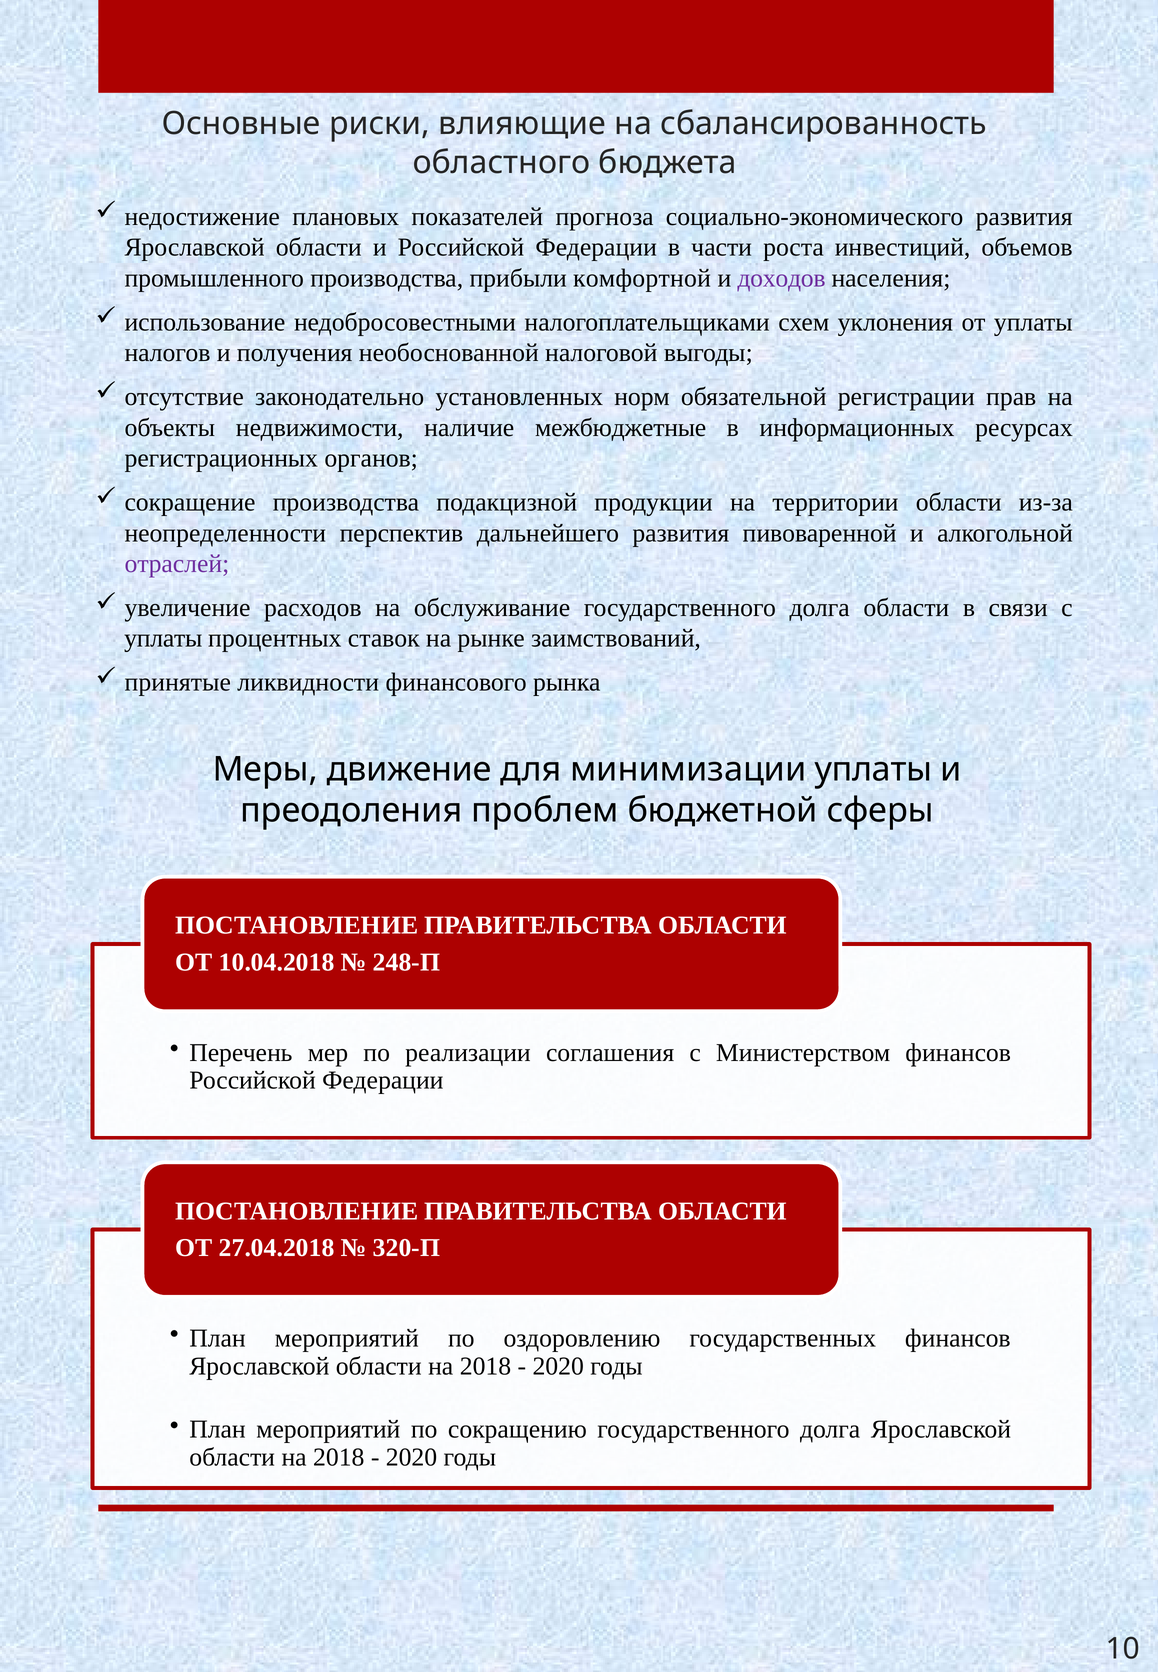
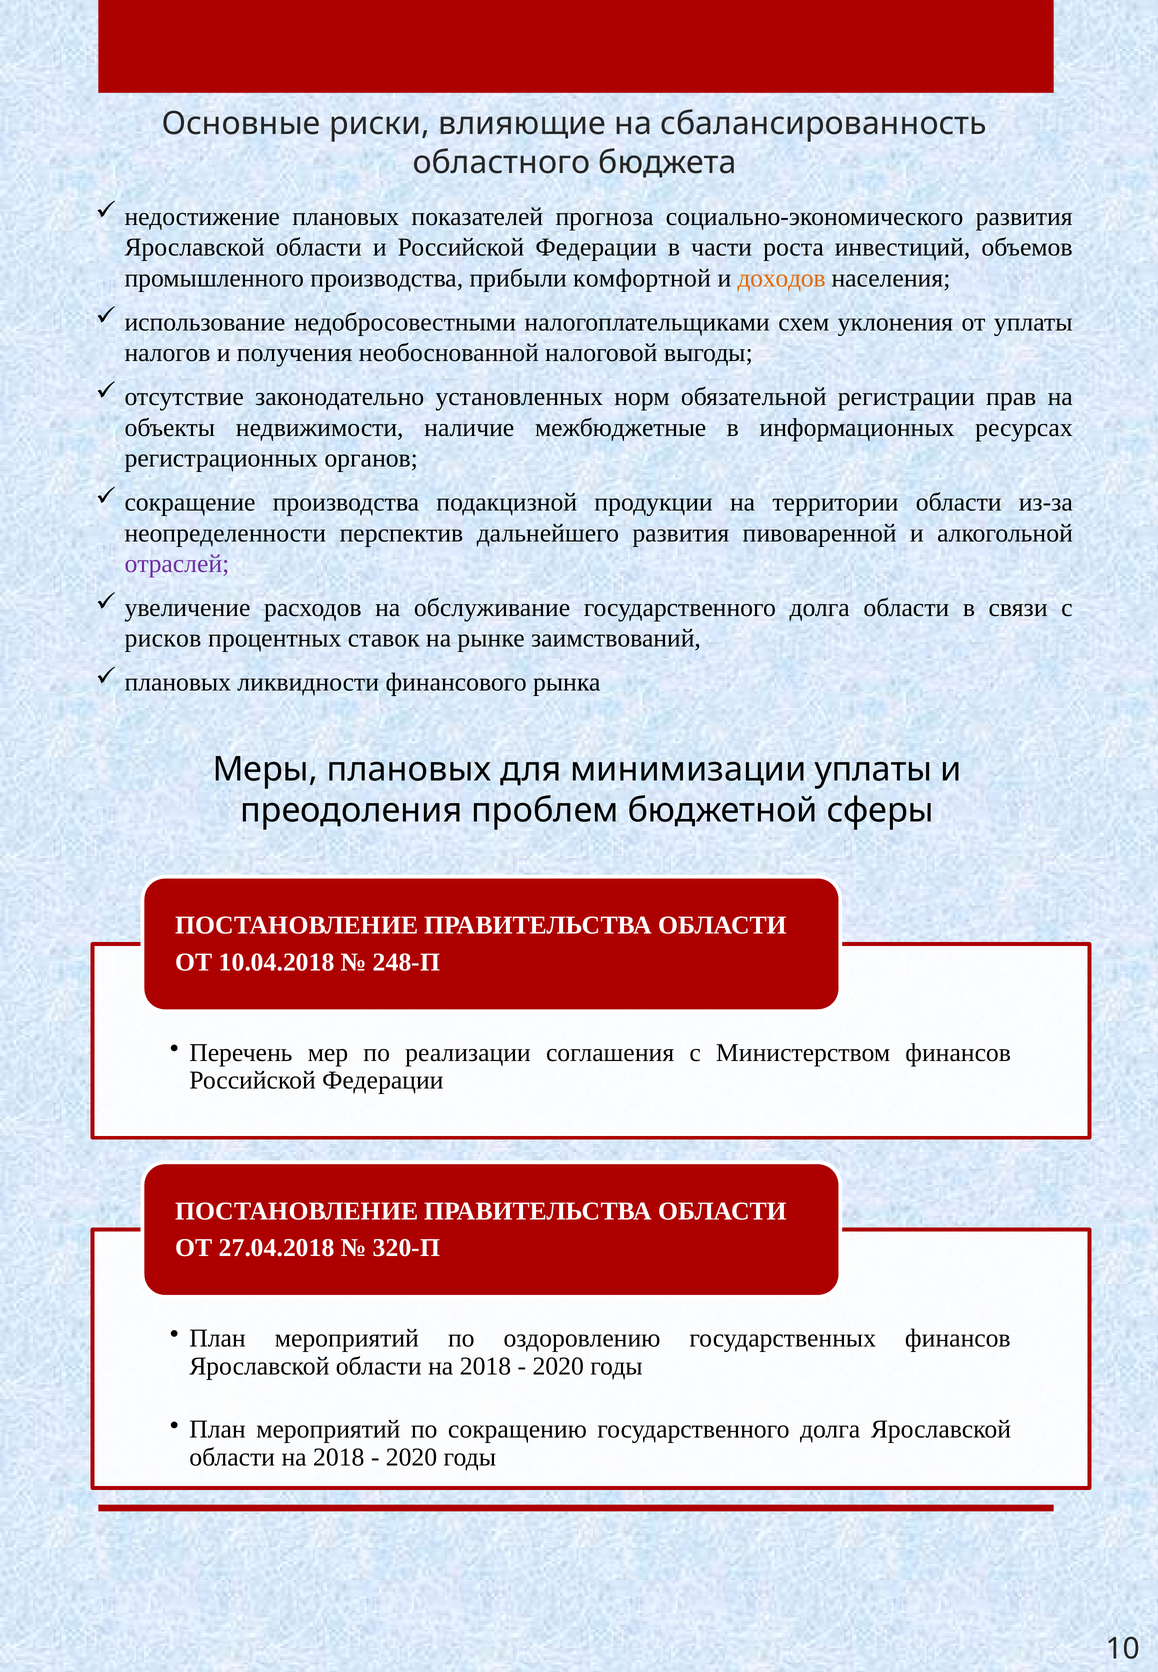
доходов colour: purple -> orange
уплаты at (163, 639): уплаты -> рисков
принятые at (178, 683): принятые -> плановых
Меры движение: движение -> плановых
